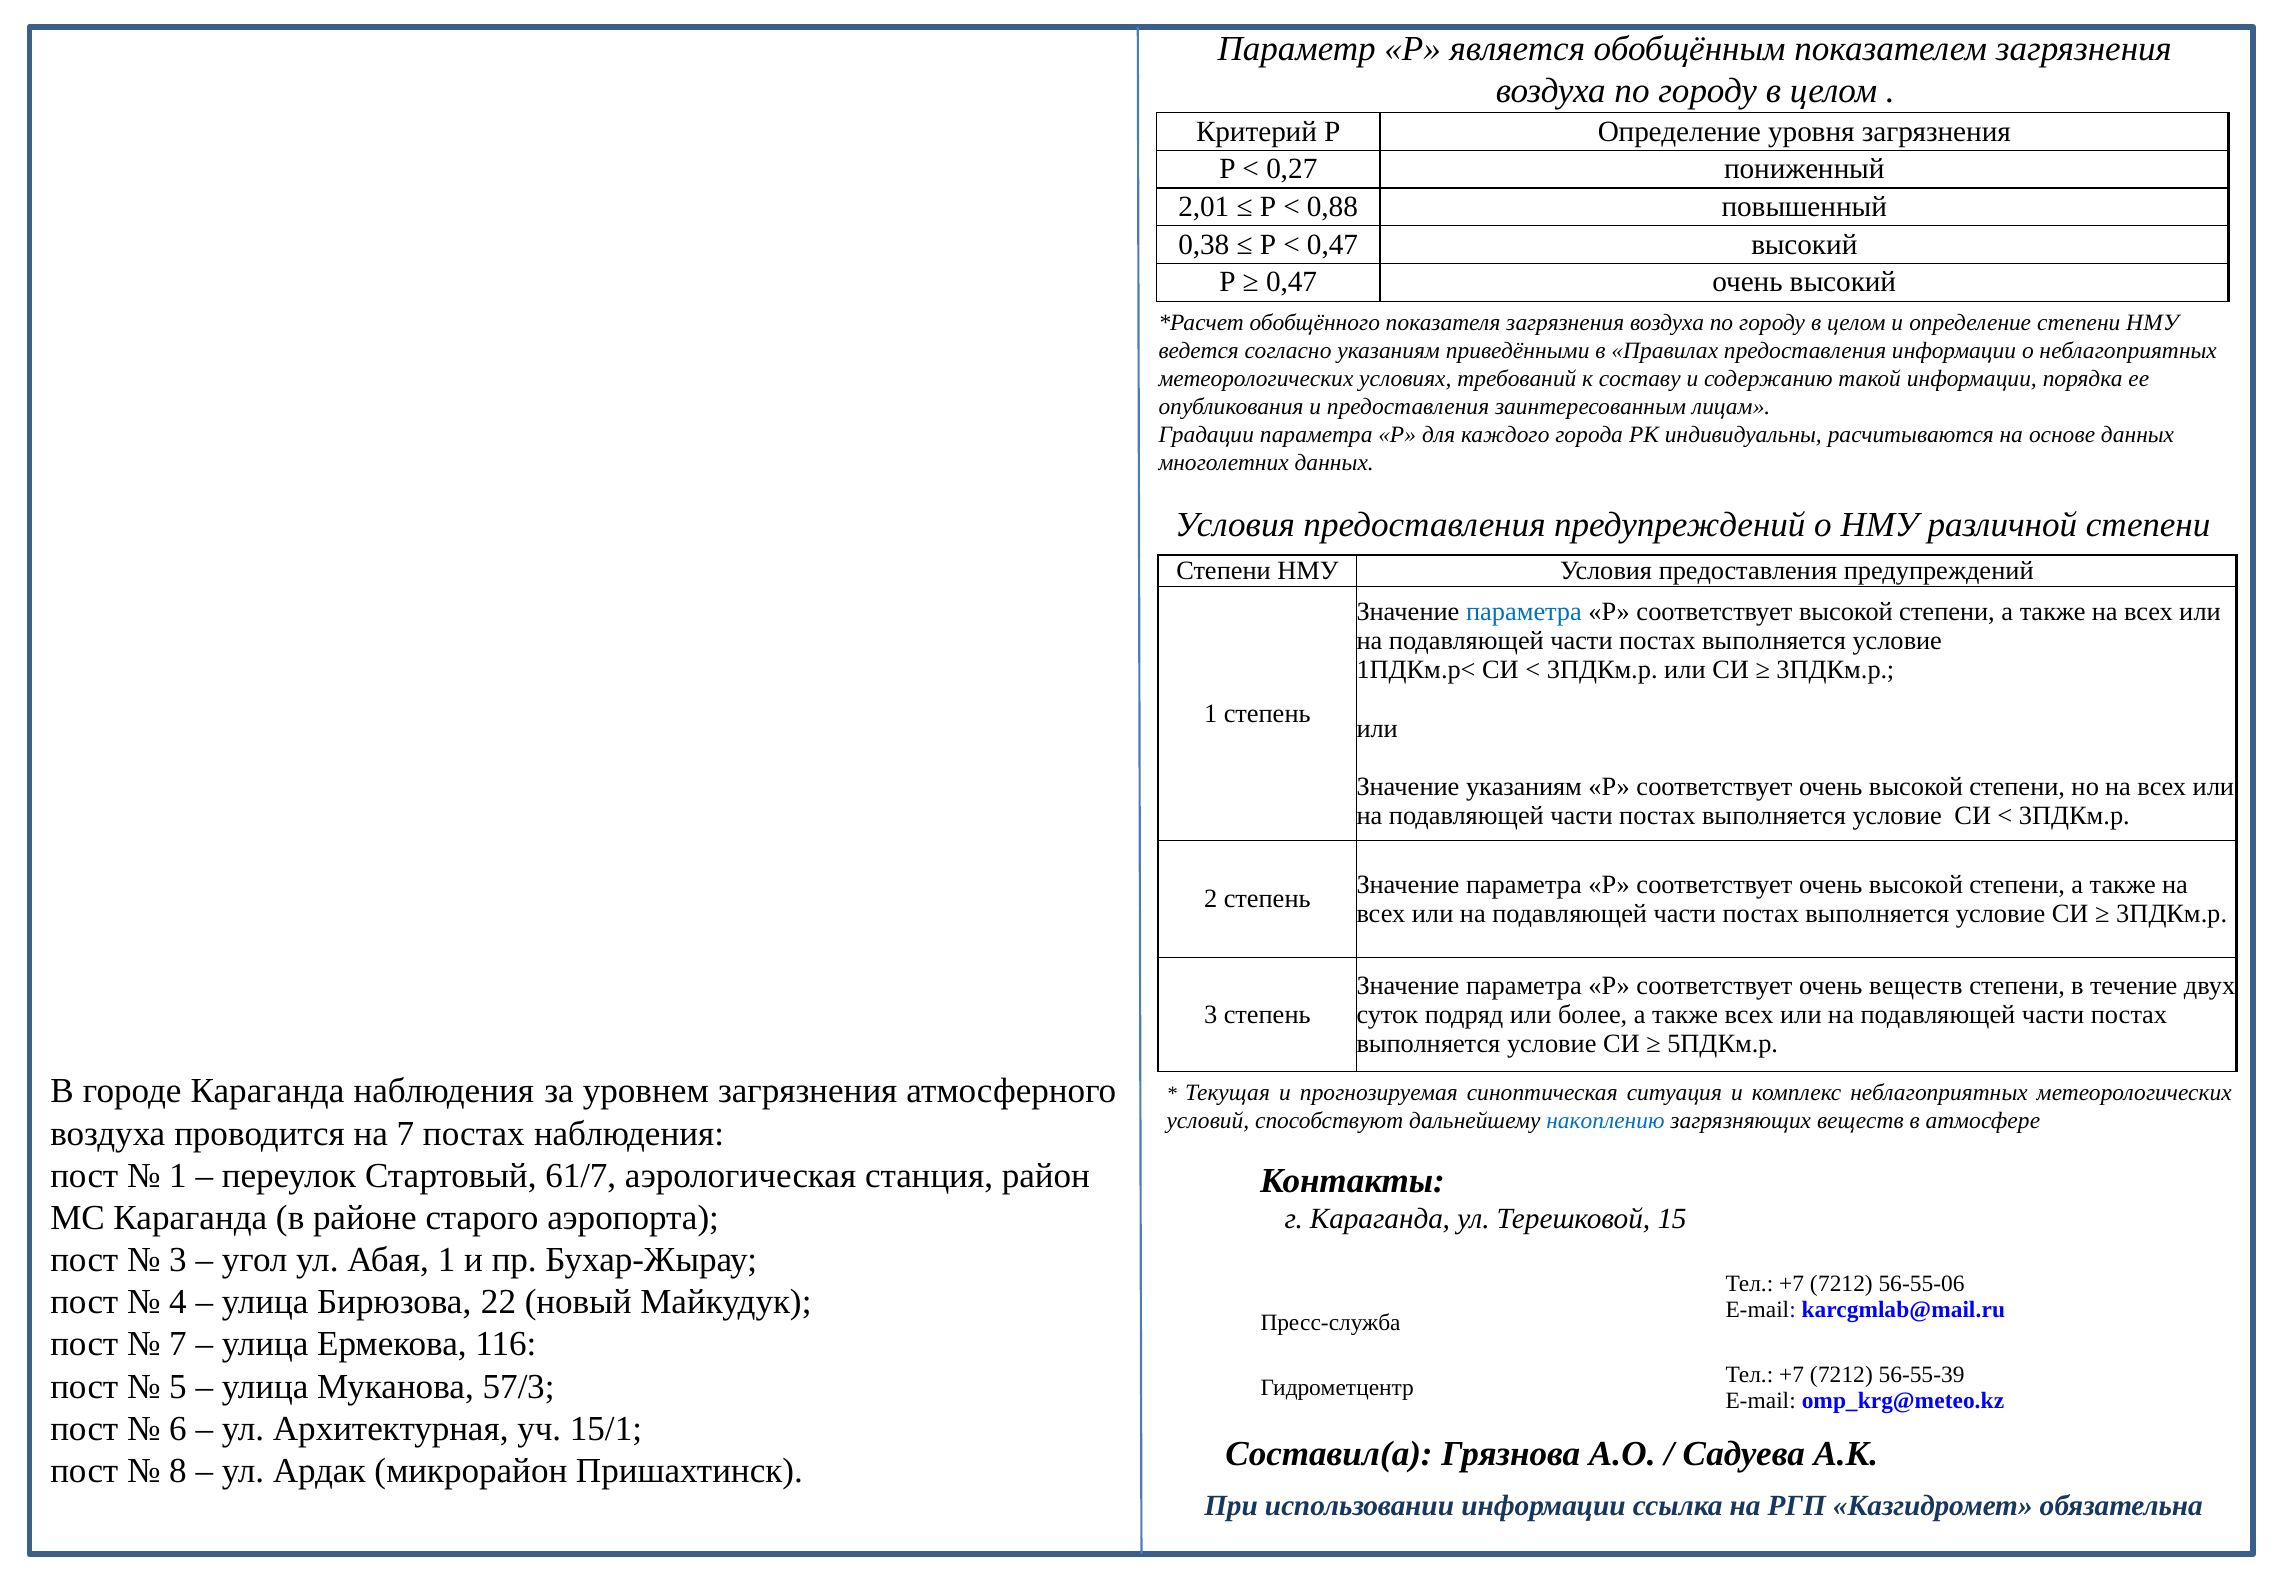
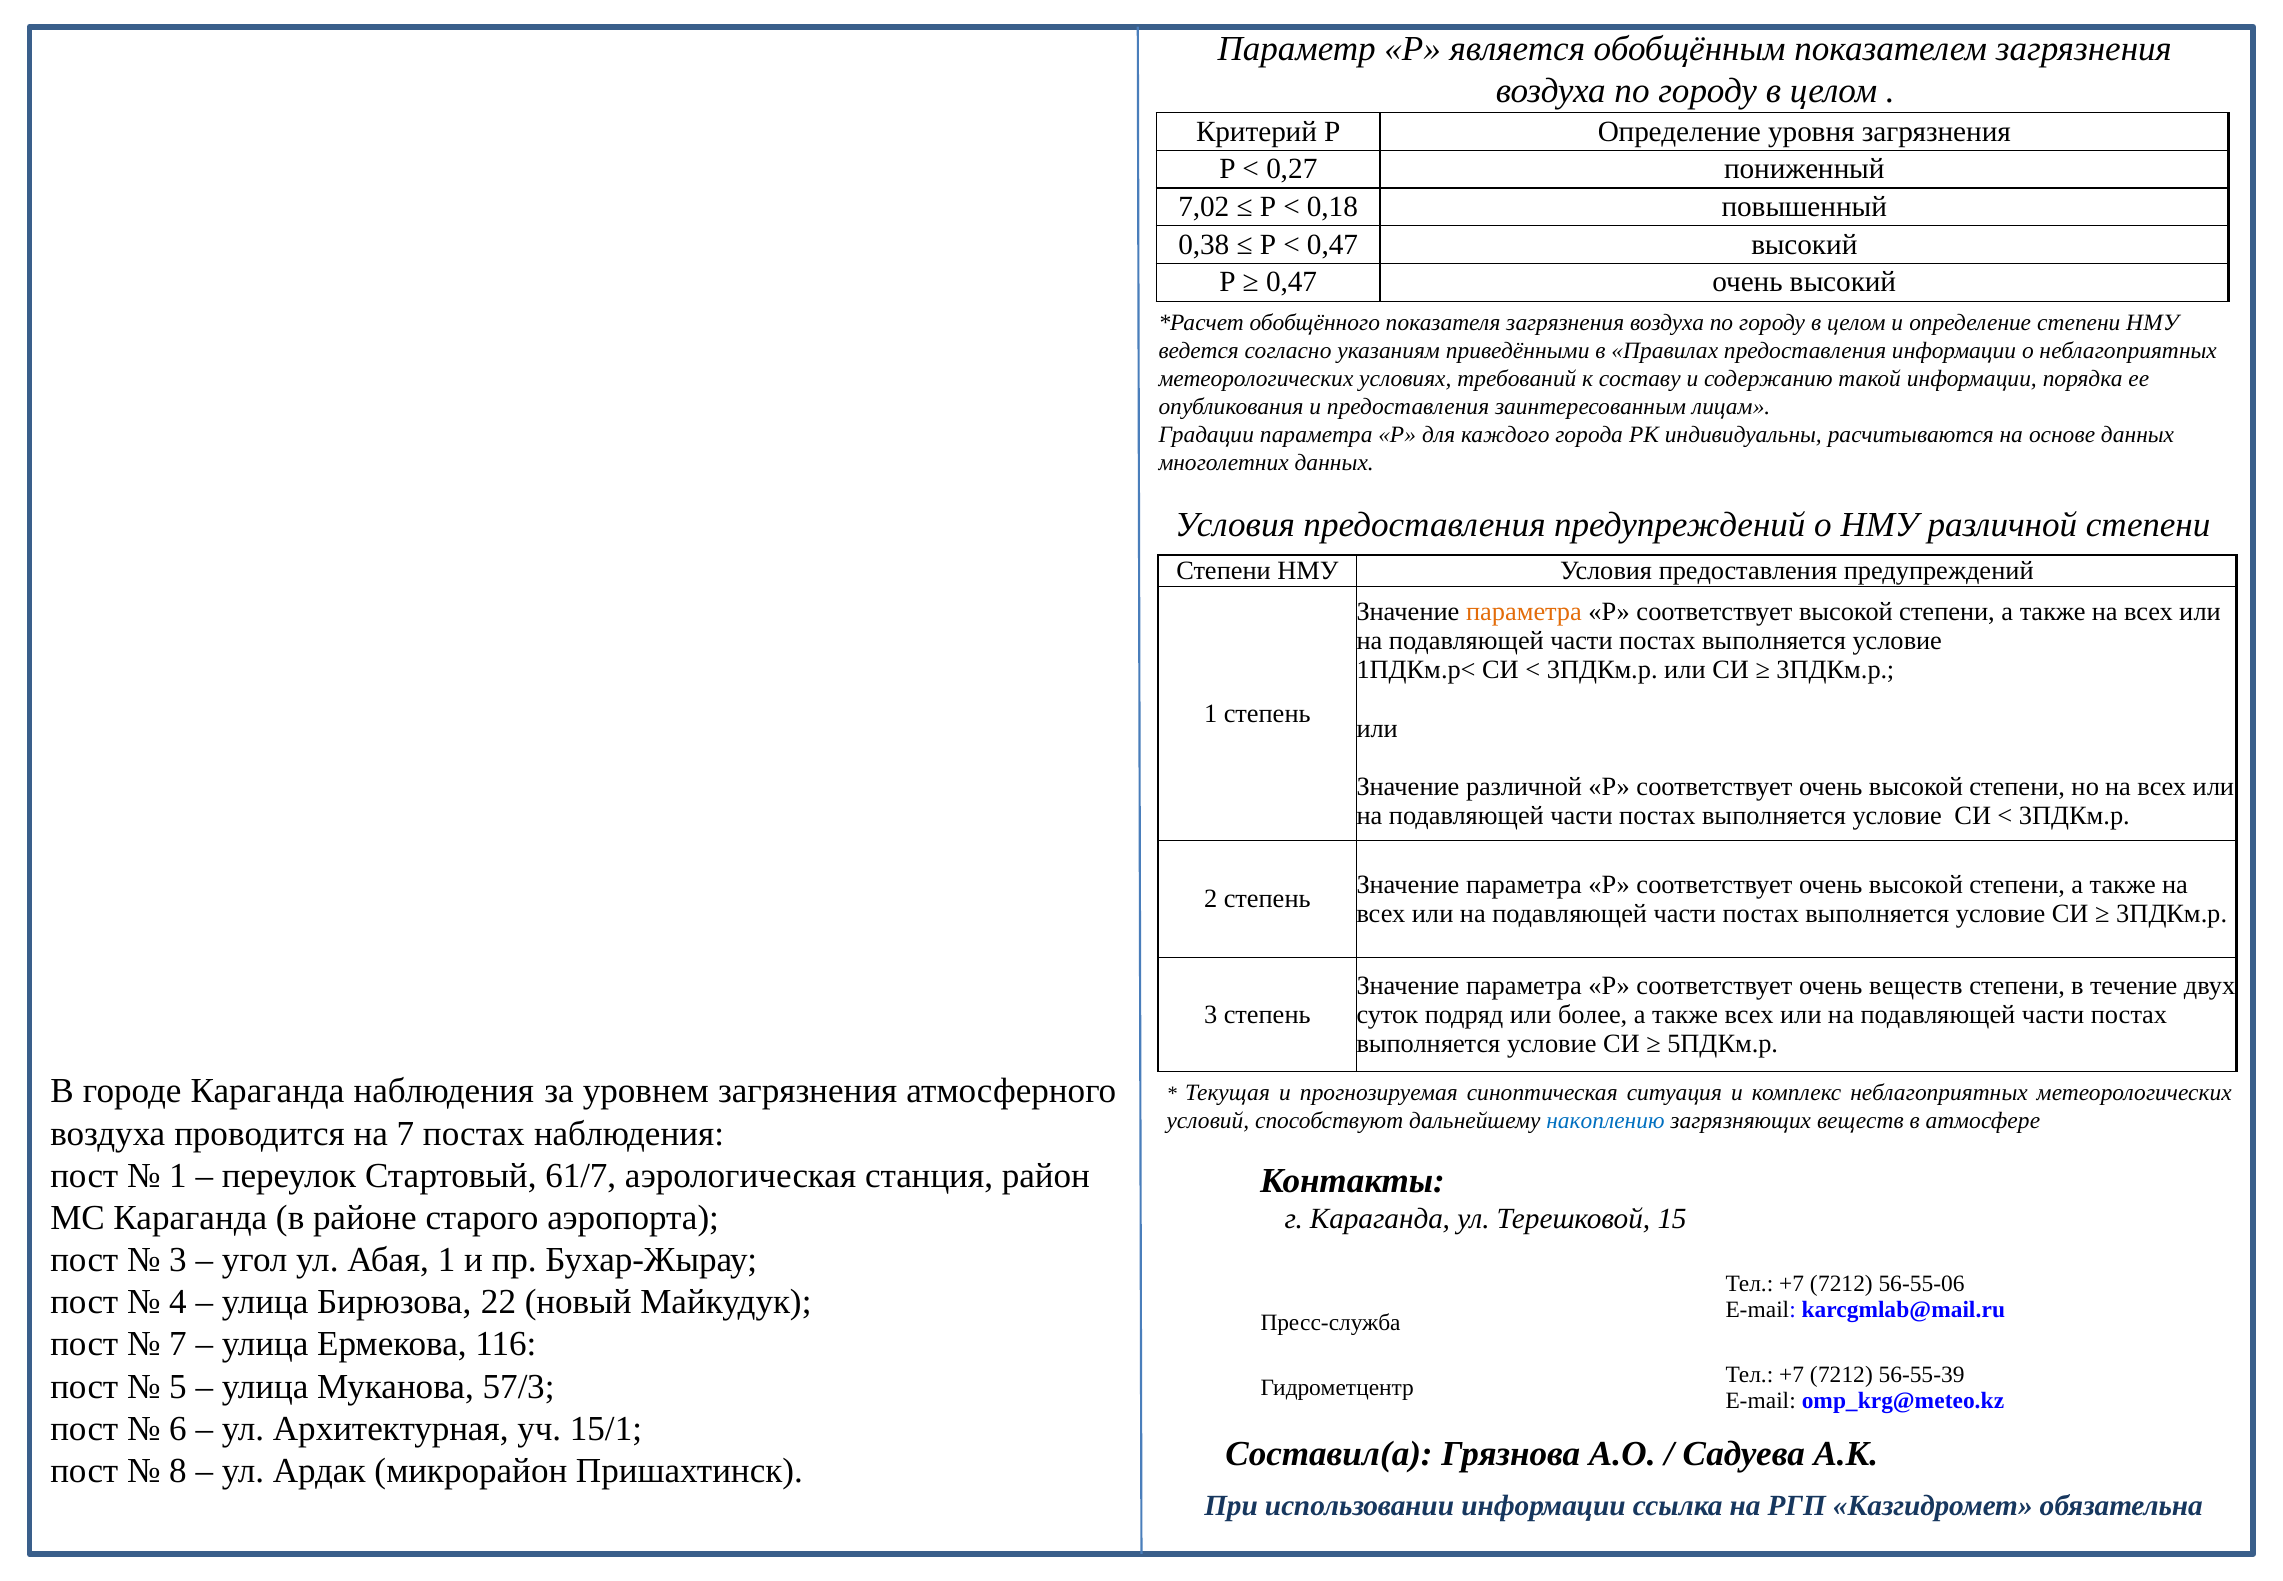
2,01: 2,01 -> 7,02
0,88: 0,88 -> 0,18
параметра at (1524, 611) colour: blue -> orange
Значение указаниям: указаниям -> различной
